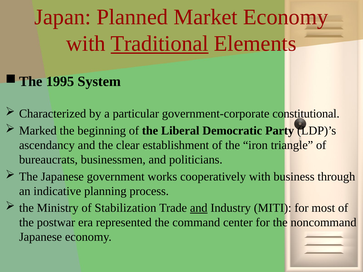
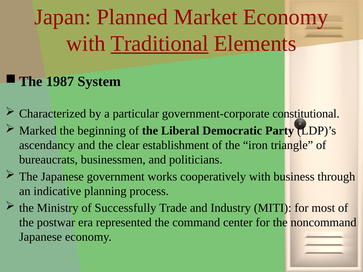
1995: 1995 -> 1987
Stabilization: Stabilization -> Successfully
and at (199, 208) underline: present -> none
